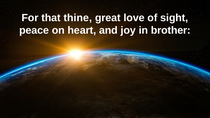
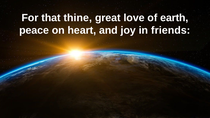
sight: sight -> earth
brother: brother -> friends
